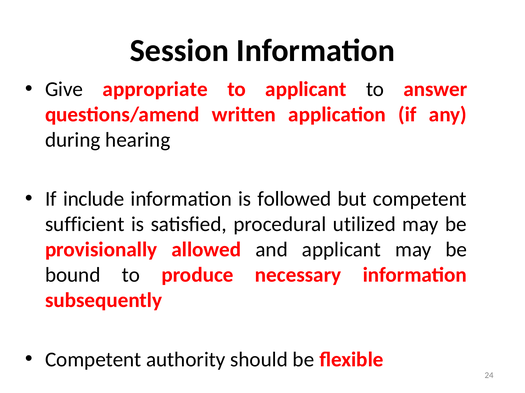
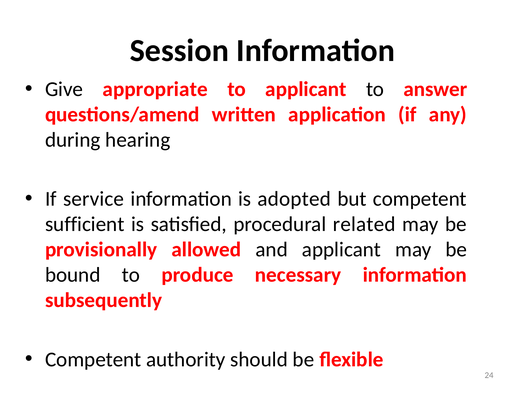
include: include -> service
followed: followed -> adopted
utilized: utilized -> related
